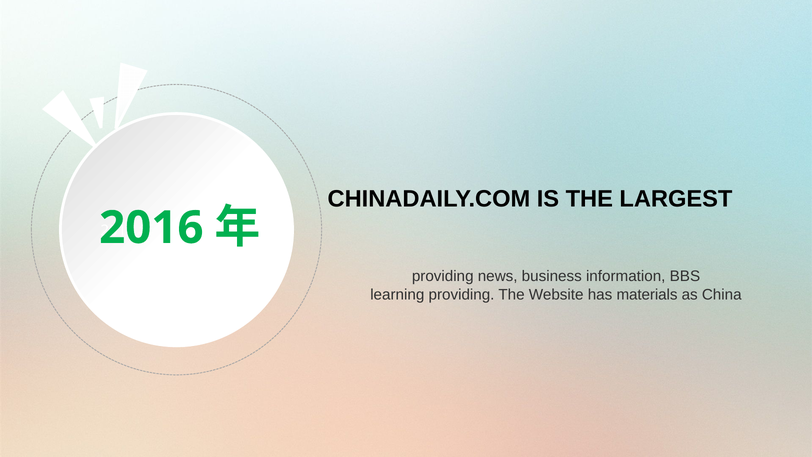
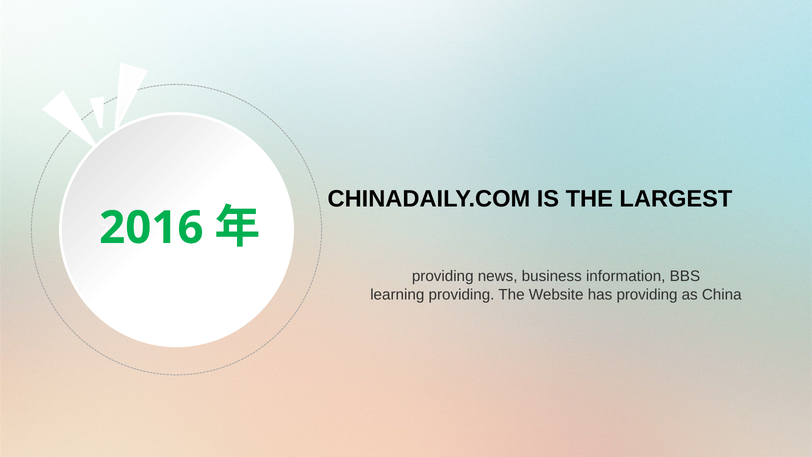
has materials: materials -> providing
